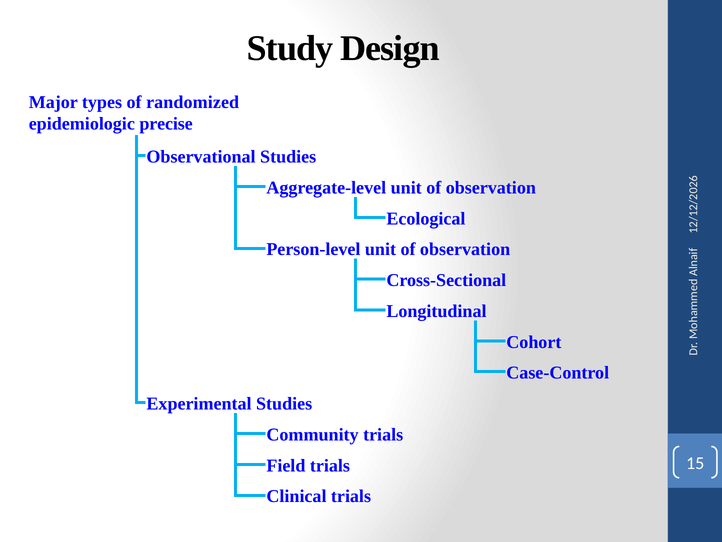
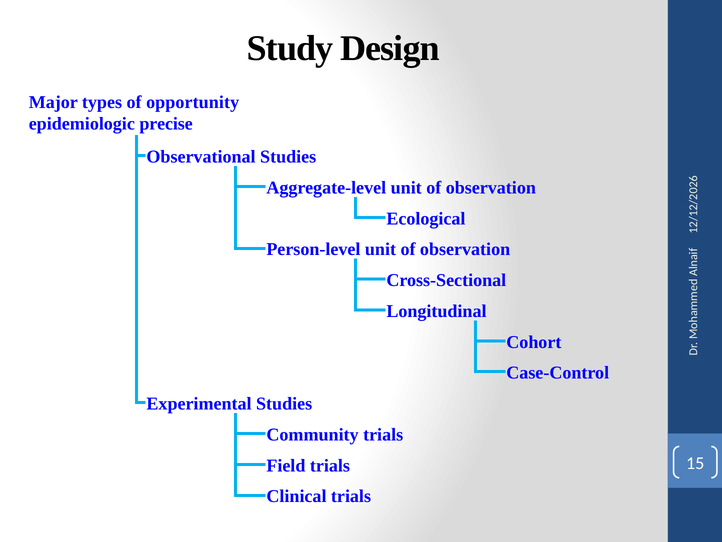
randomized: randomized -> opportunity
